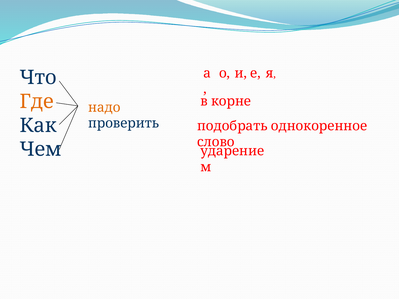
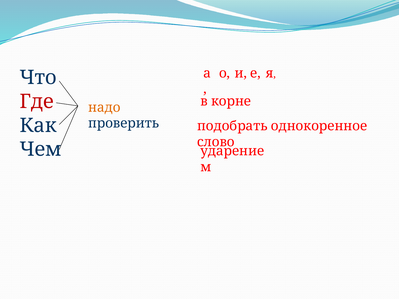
Где colour: orange -> red
